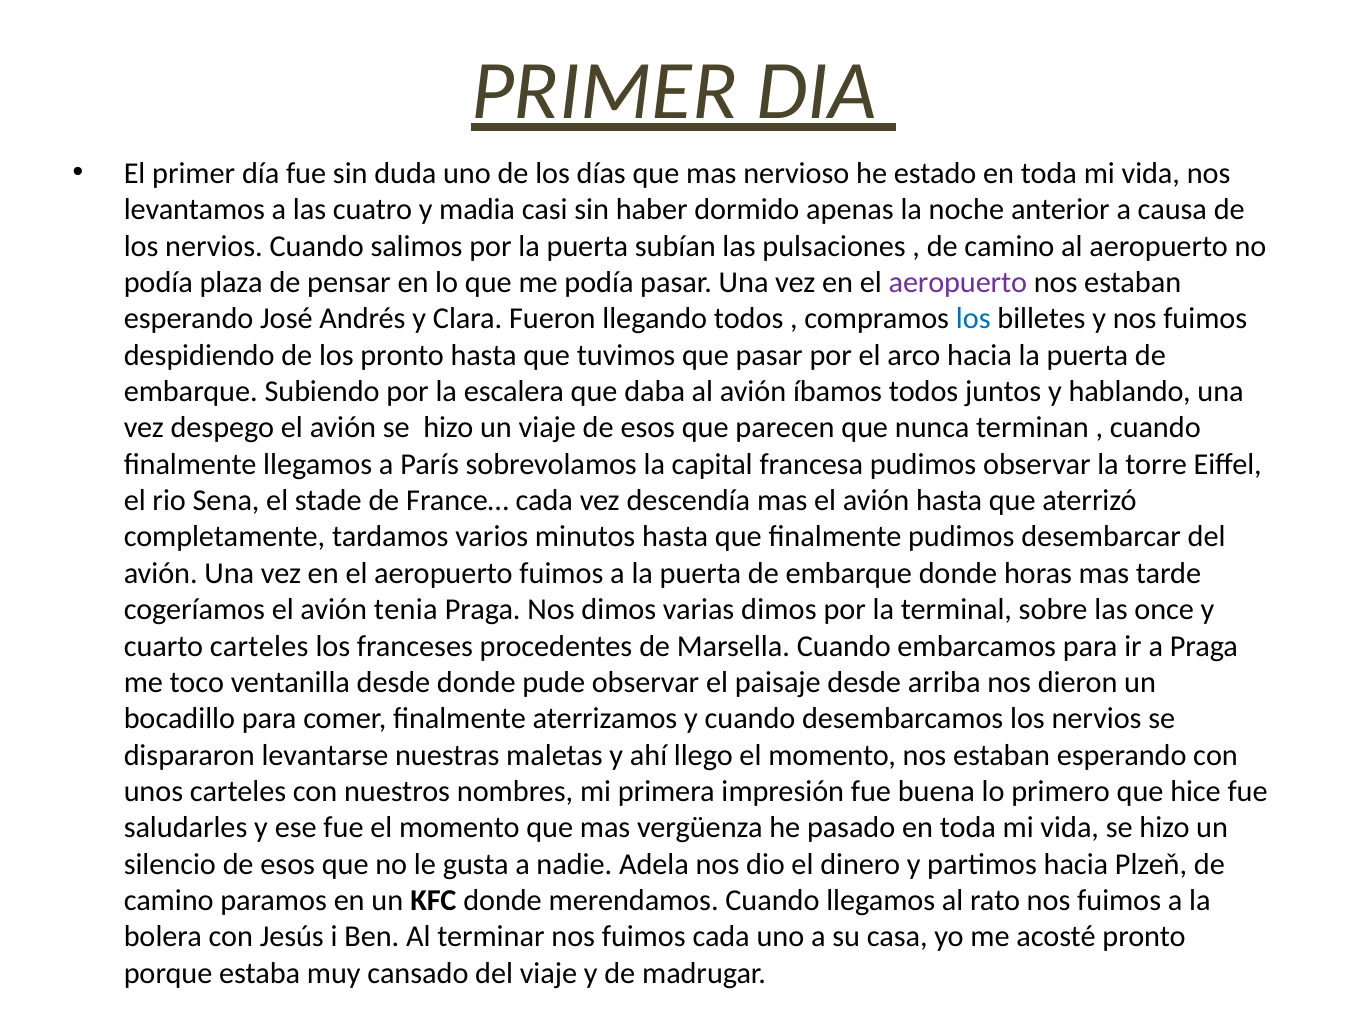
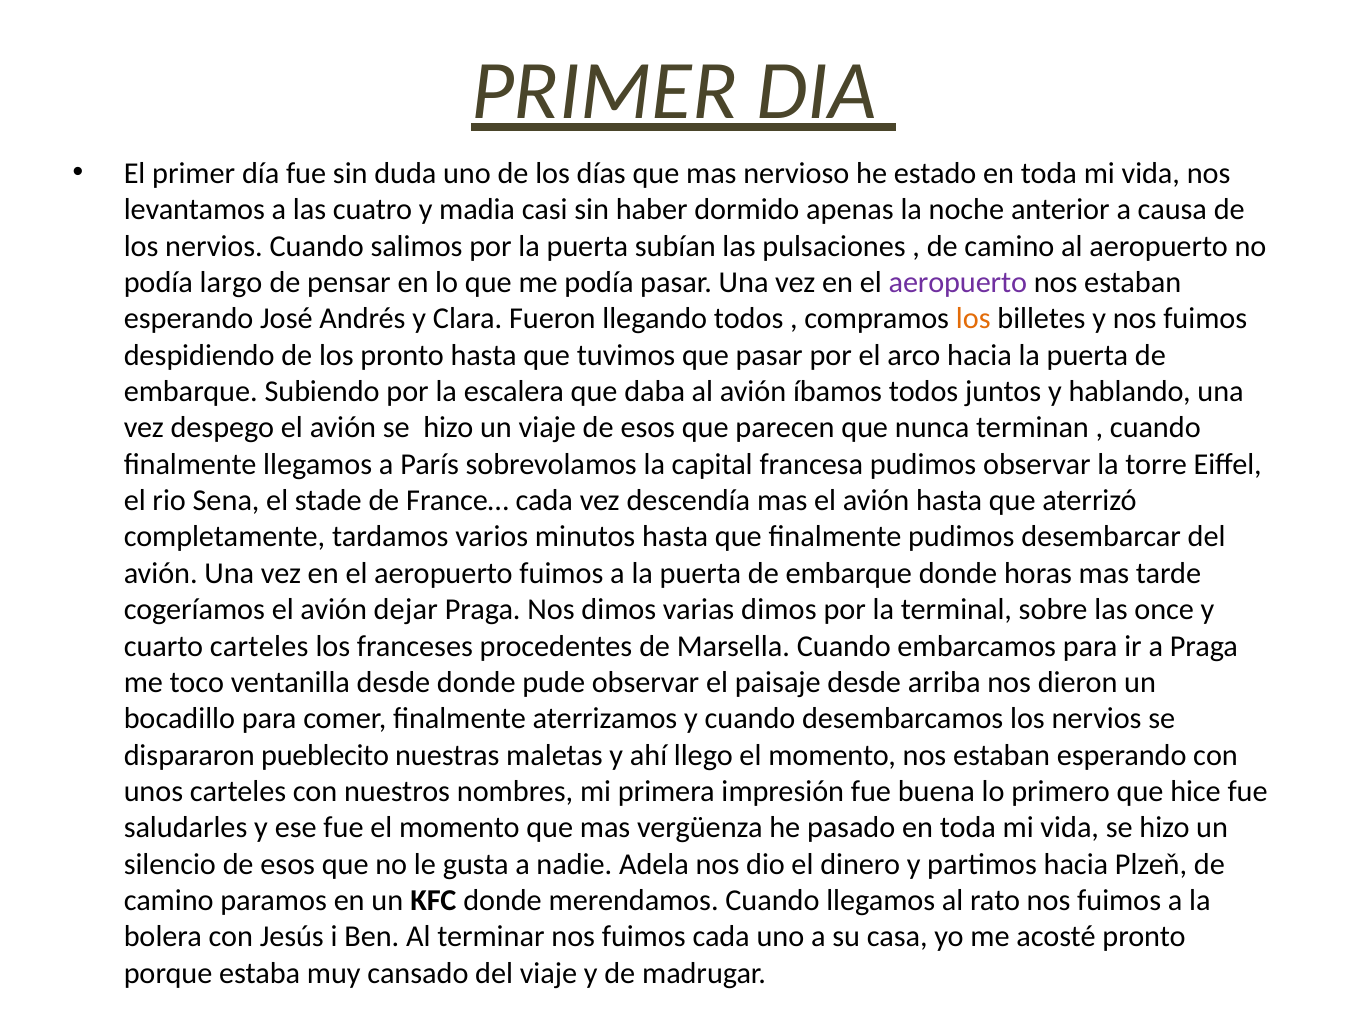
plaza: plaza -> largo
los at (973, 319) colour: blue -> orange
tenia: tenia -> dejar
levantarse: levantarse -> pueblecito
